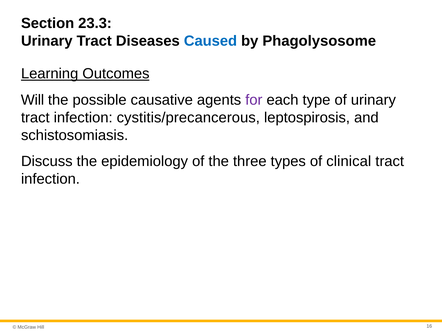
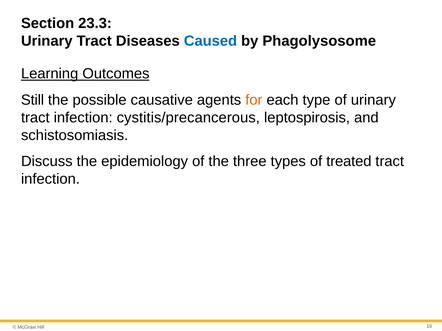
Will: Will -> Still
for colour: purple -> orange
clinical: clinical -> treated
